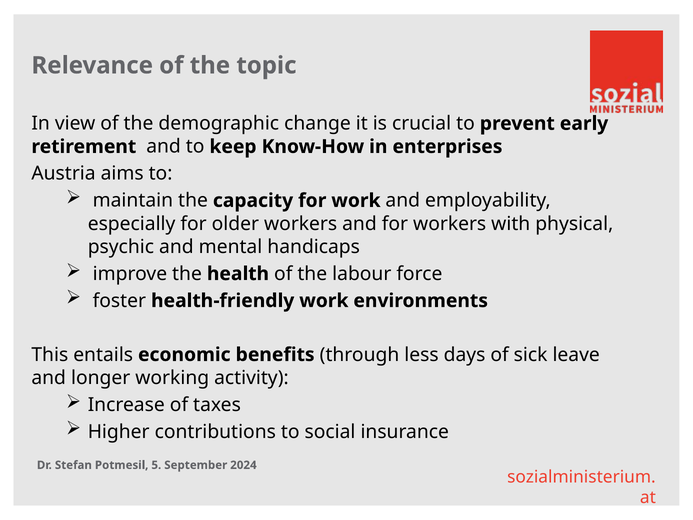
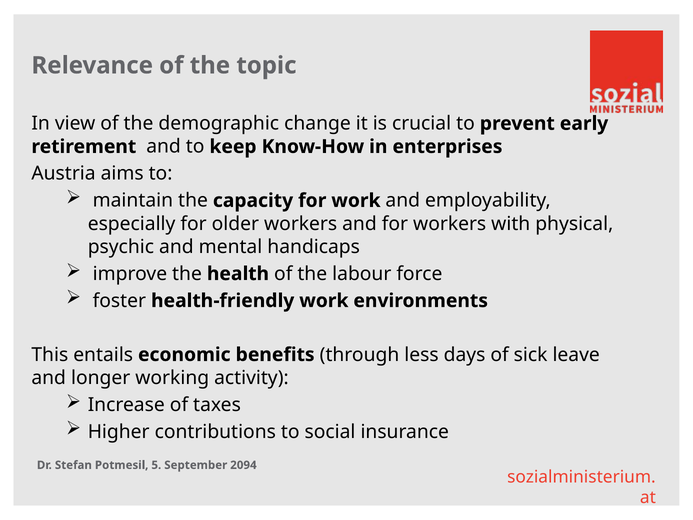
2024: 2024 -> 2094
